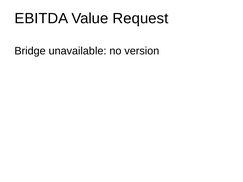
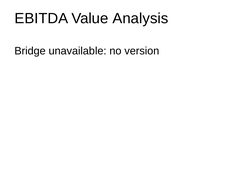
Request: Request -> Analysis
